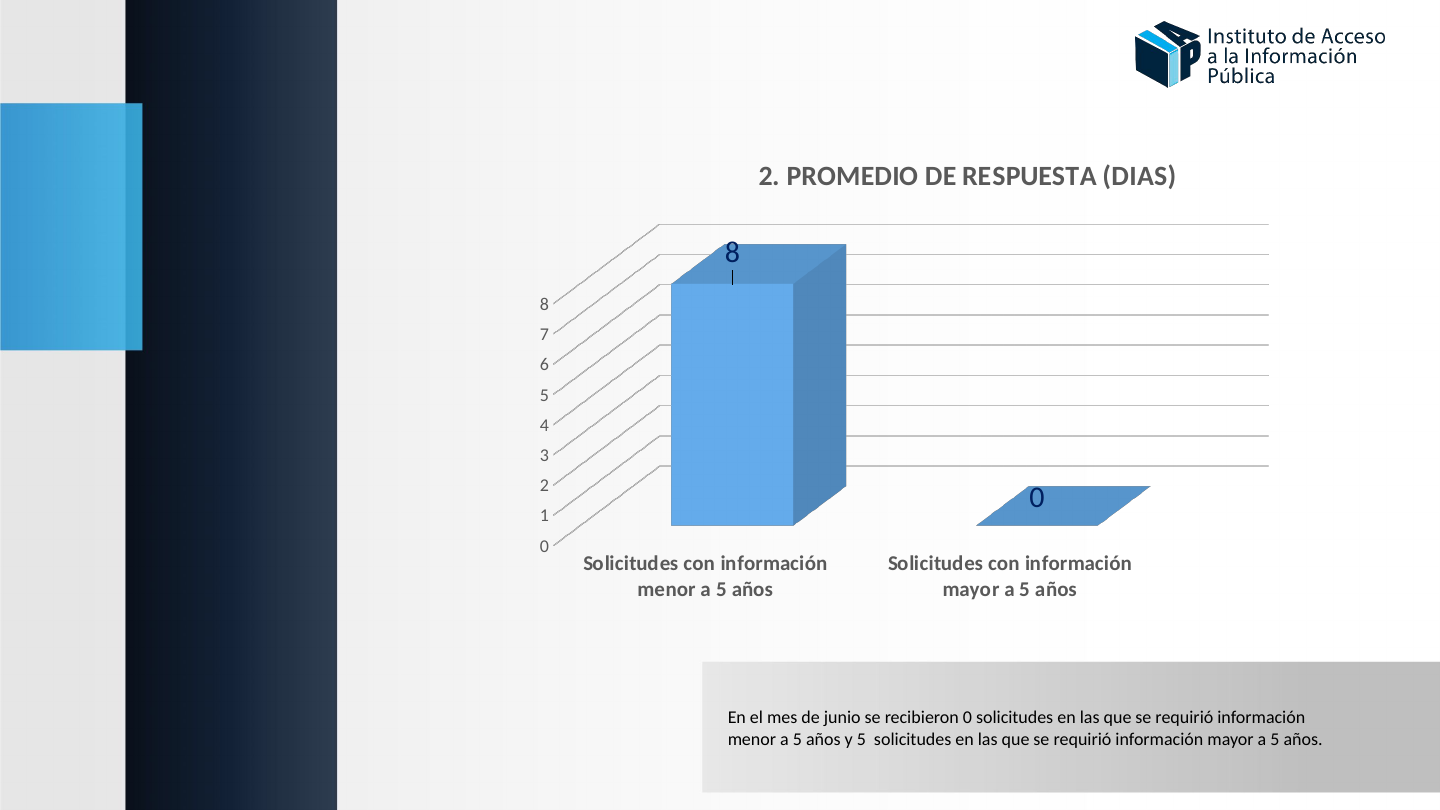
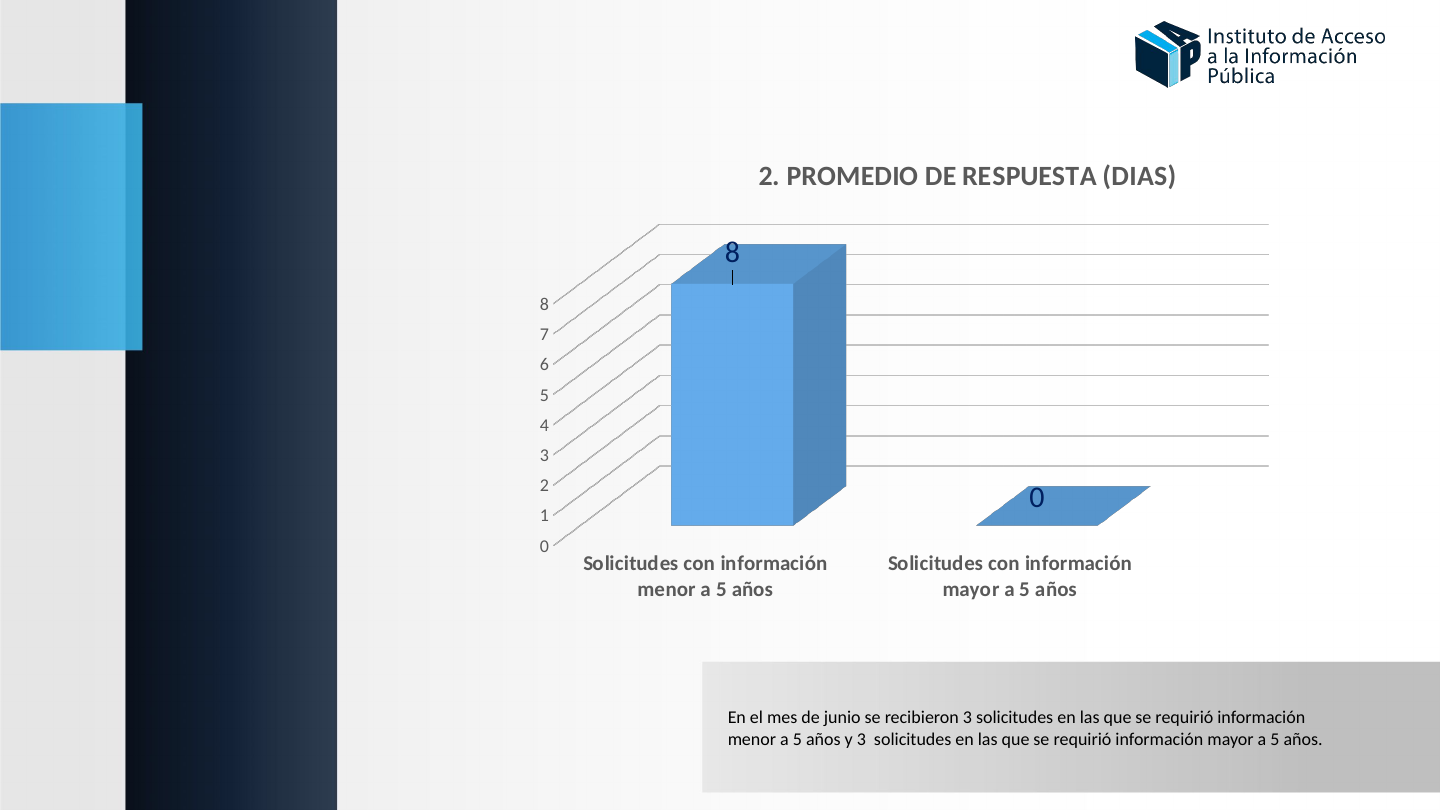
recibieron 0: 0 -> 3
y 5: 5 -> 3
